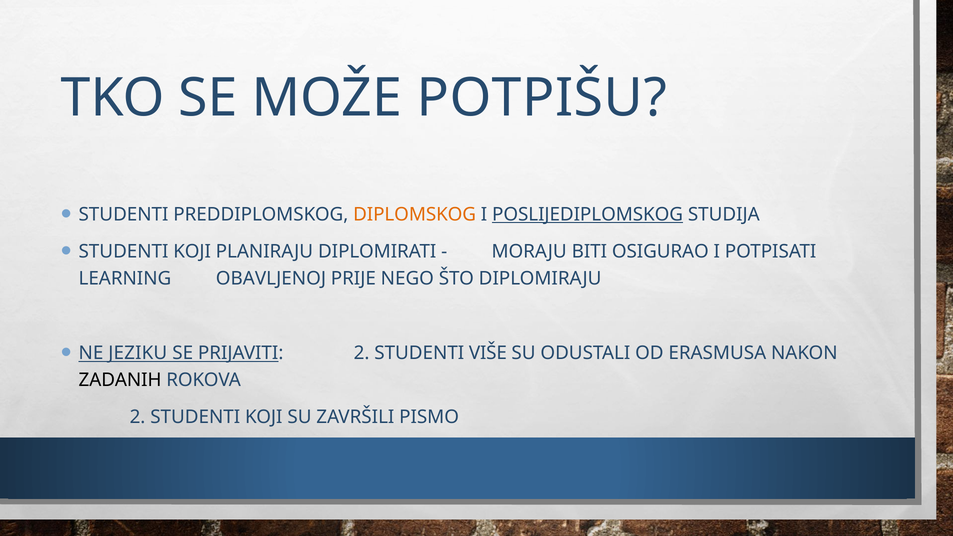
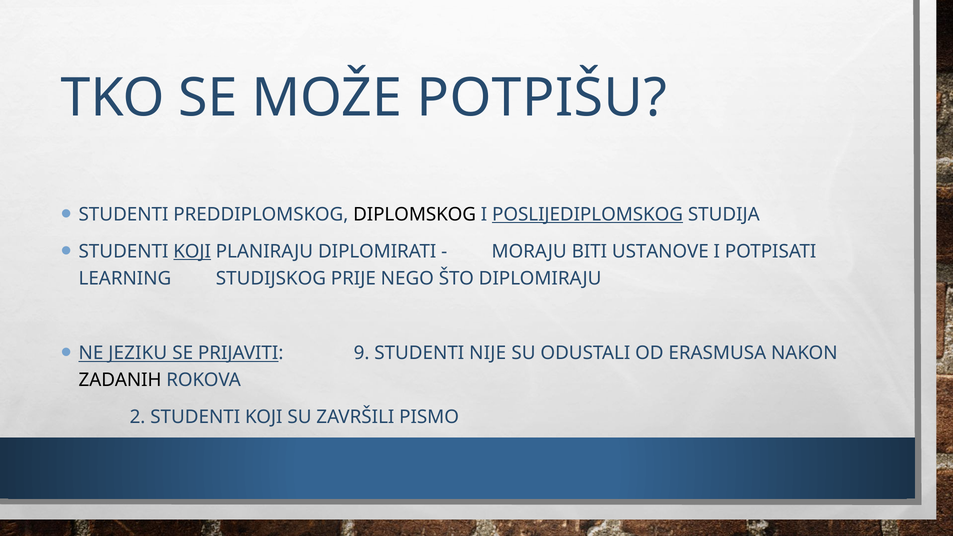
DIPLOMSKOG colour: orange -> black
KOJI at (192, 252) underline: none -> present
OSIGURAO: OSIGURAO -> USTANOVE
OBAVLJENOJ: OBAVLJENOJ -> STUDIJSKOG
PRIJAVITI 2: 2 -> 9
VIŠE: VIŠE -> NIJE
